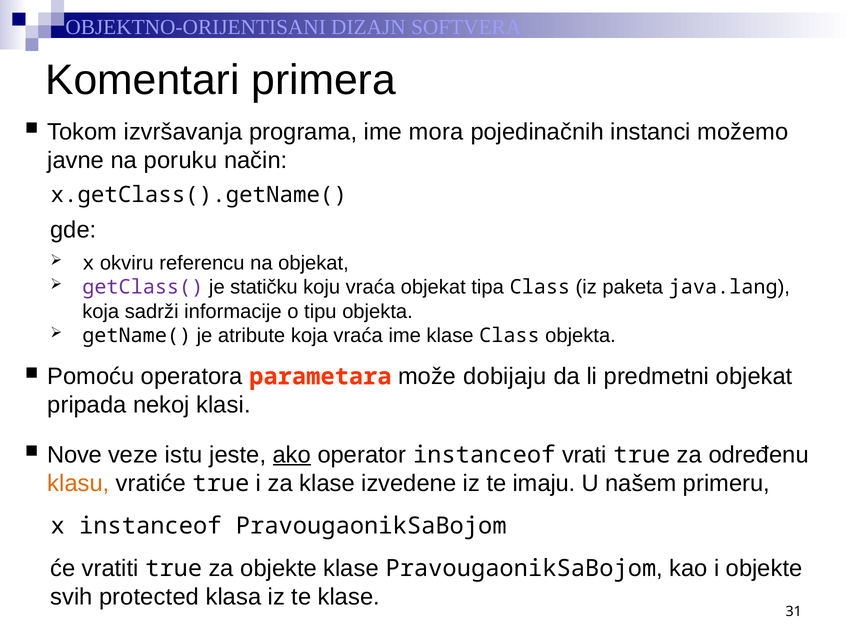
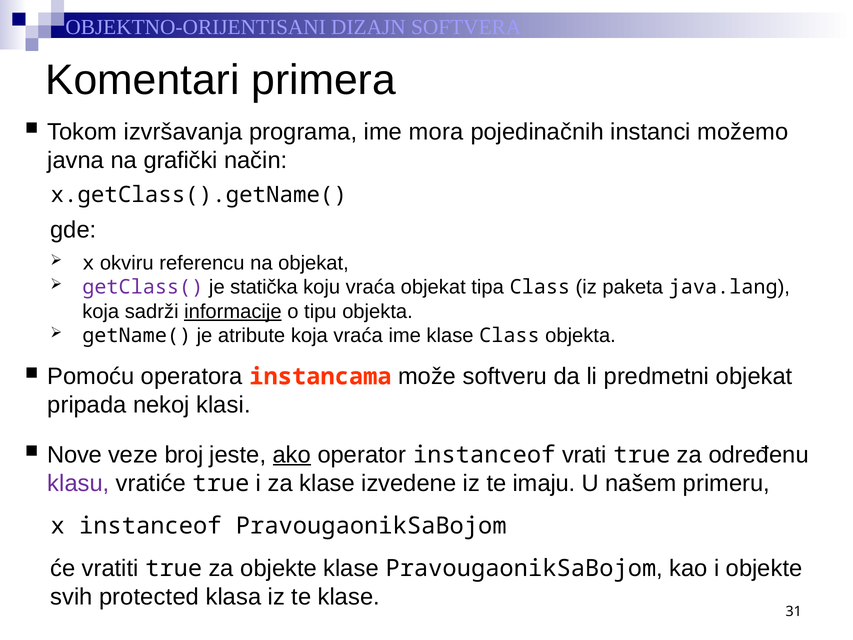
javne: javne -> javna
poruku: poruku -> grafički
statičku: statičku -> statička
informacije underline: none -> present
parametara: parametara -> instancama
dobijaju: dobijaju -> softveru
istu: istu -> broj
klasu colour: orange -> purple
